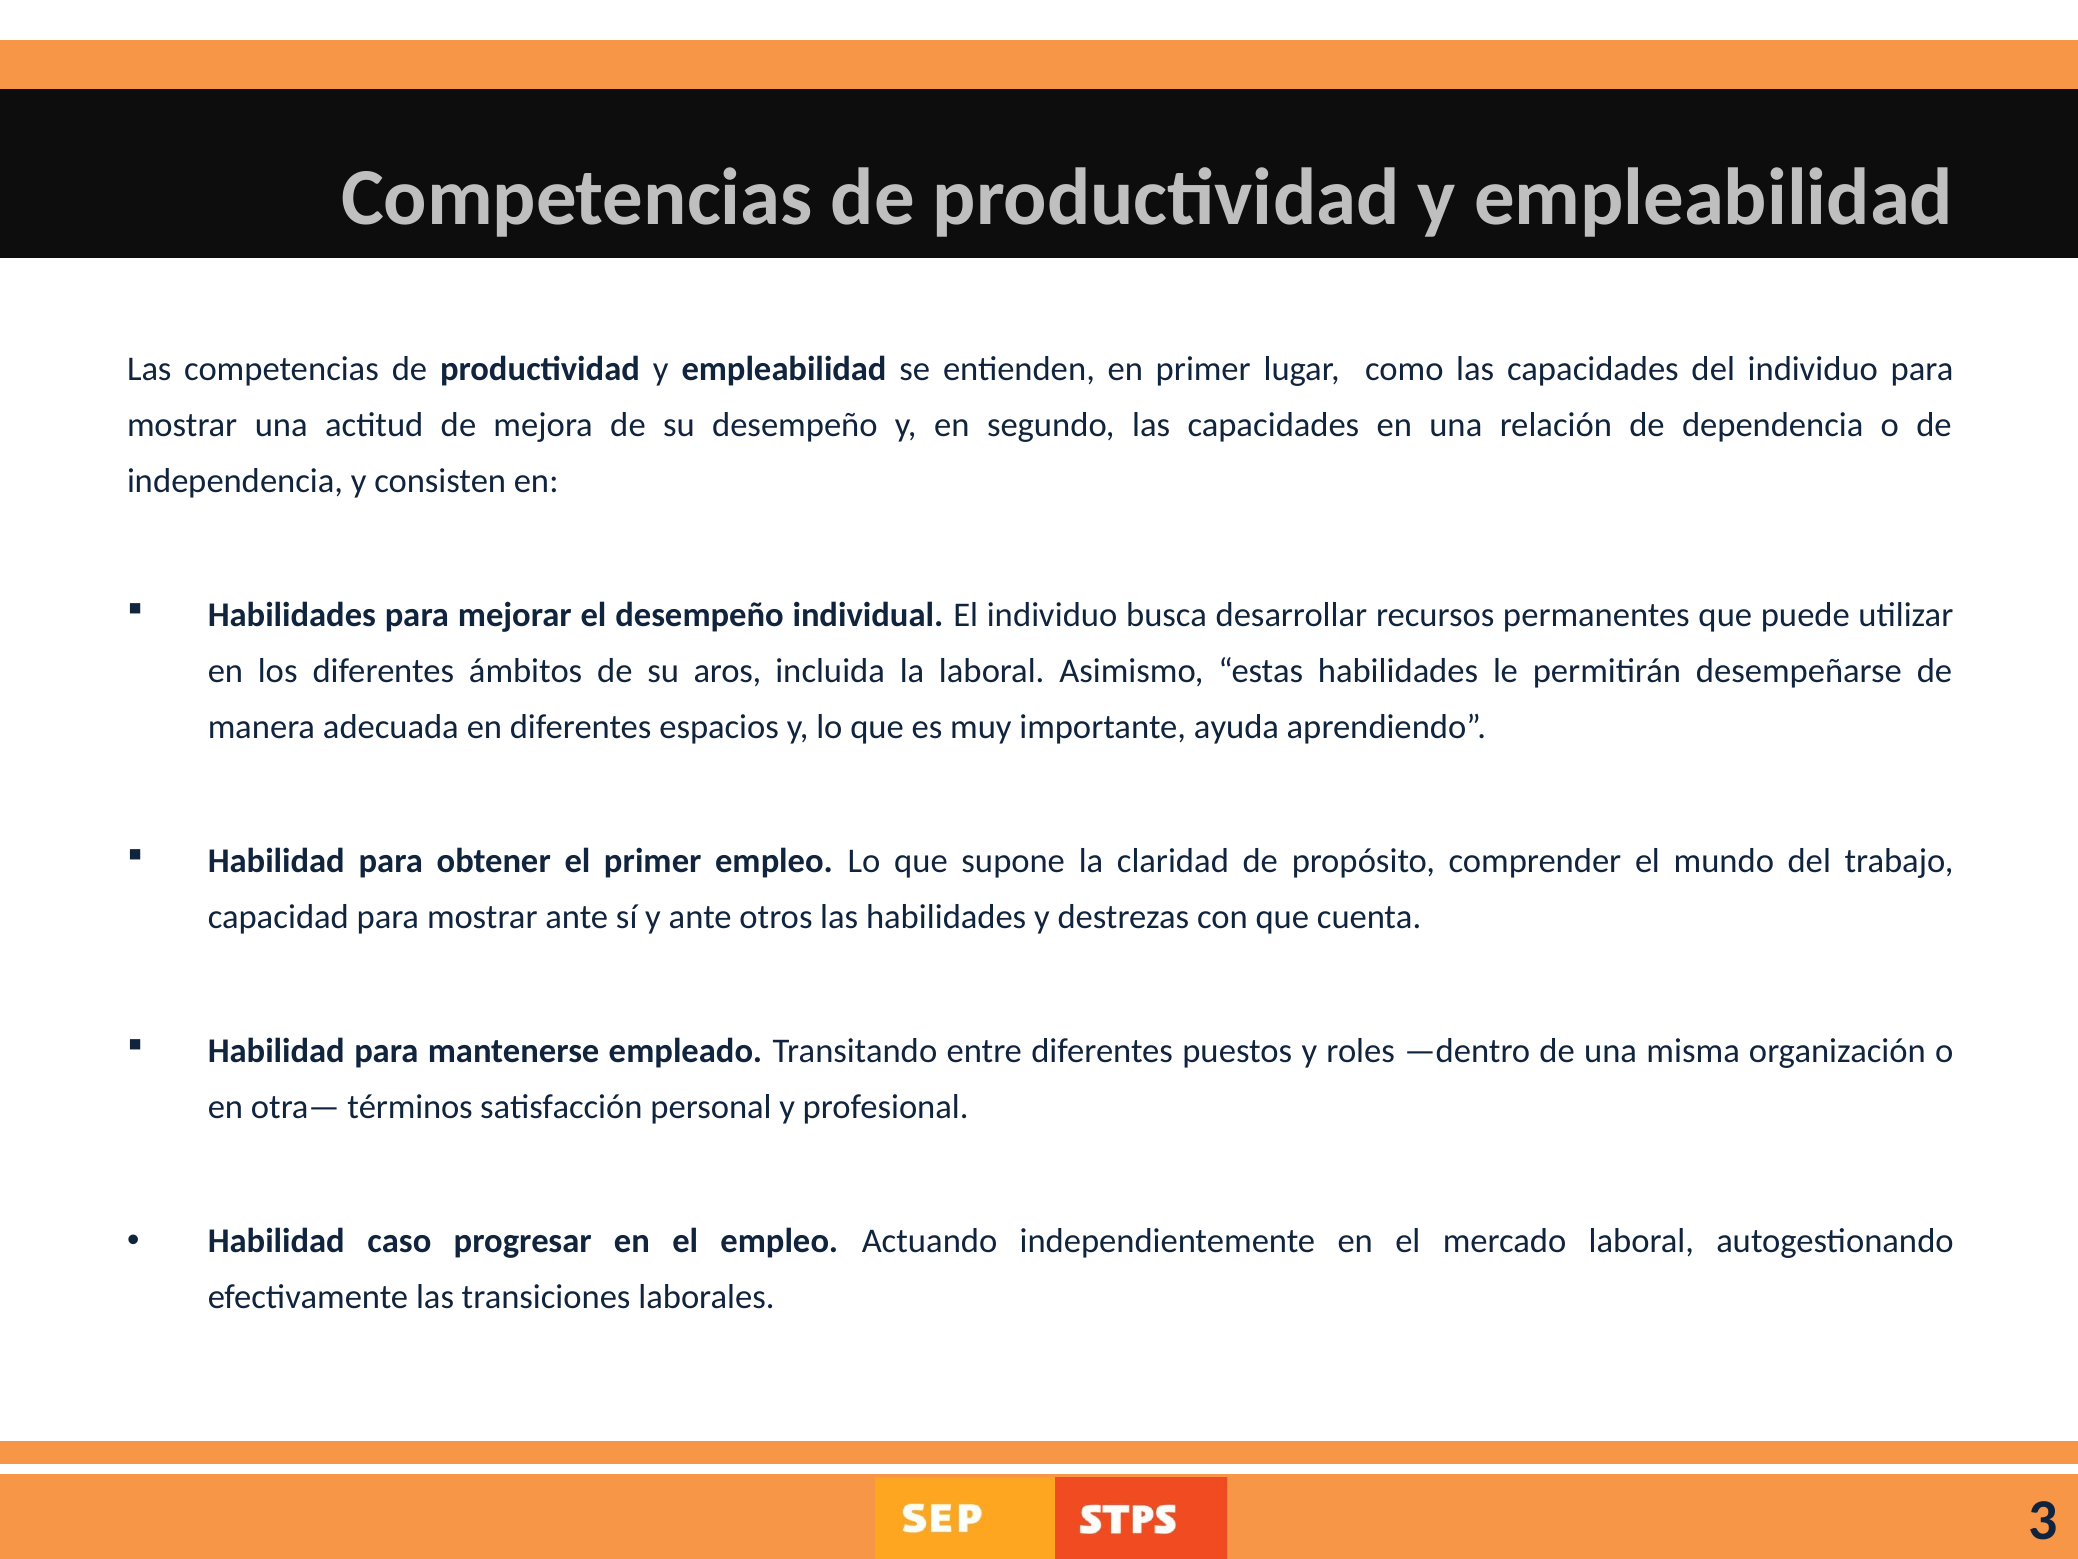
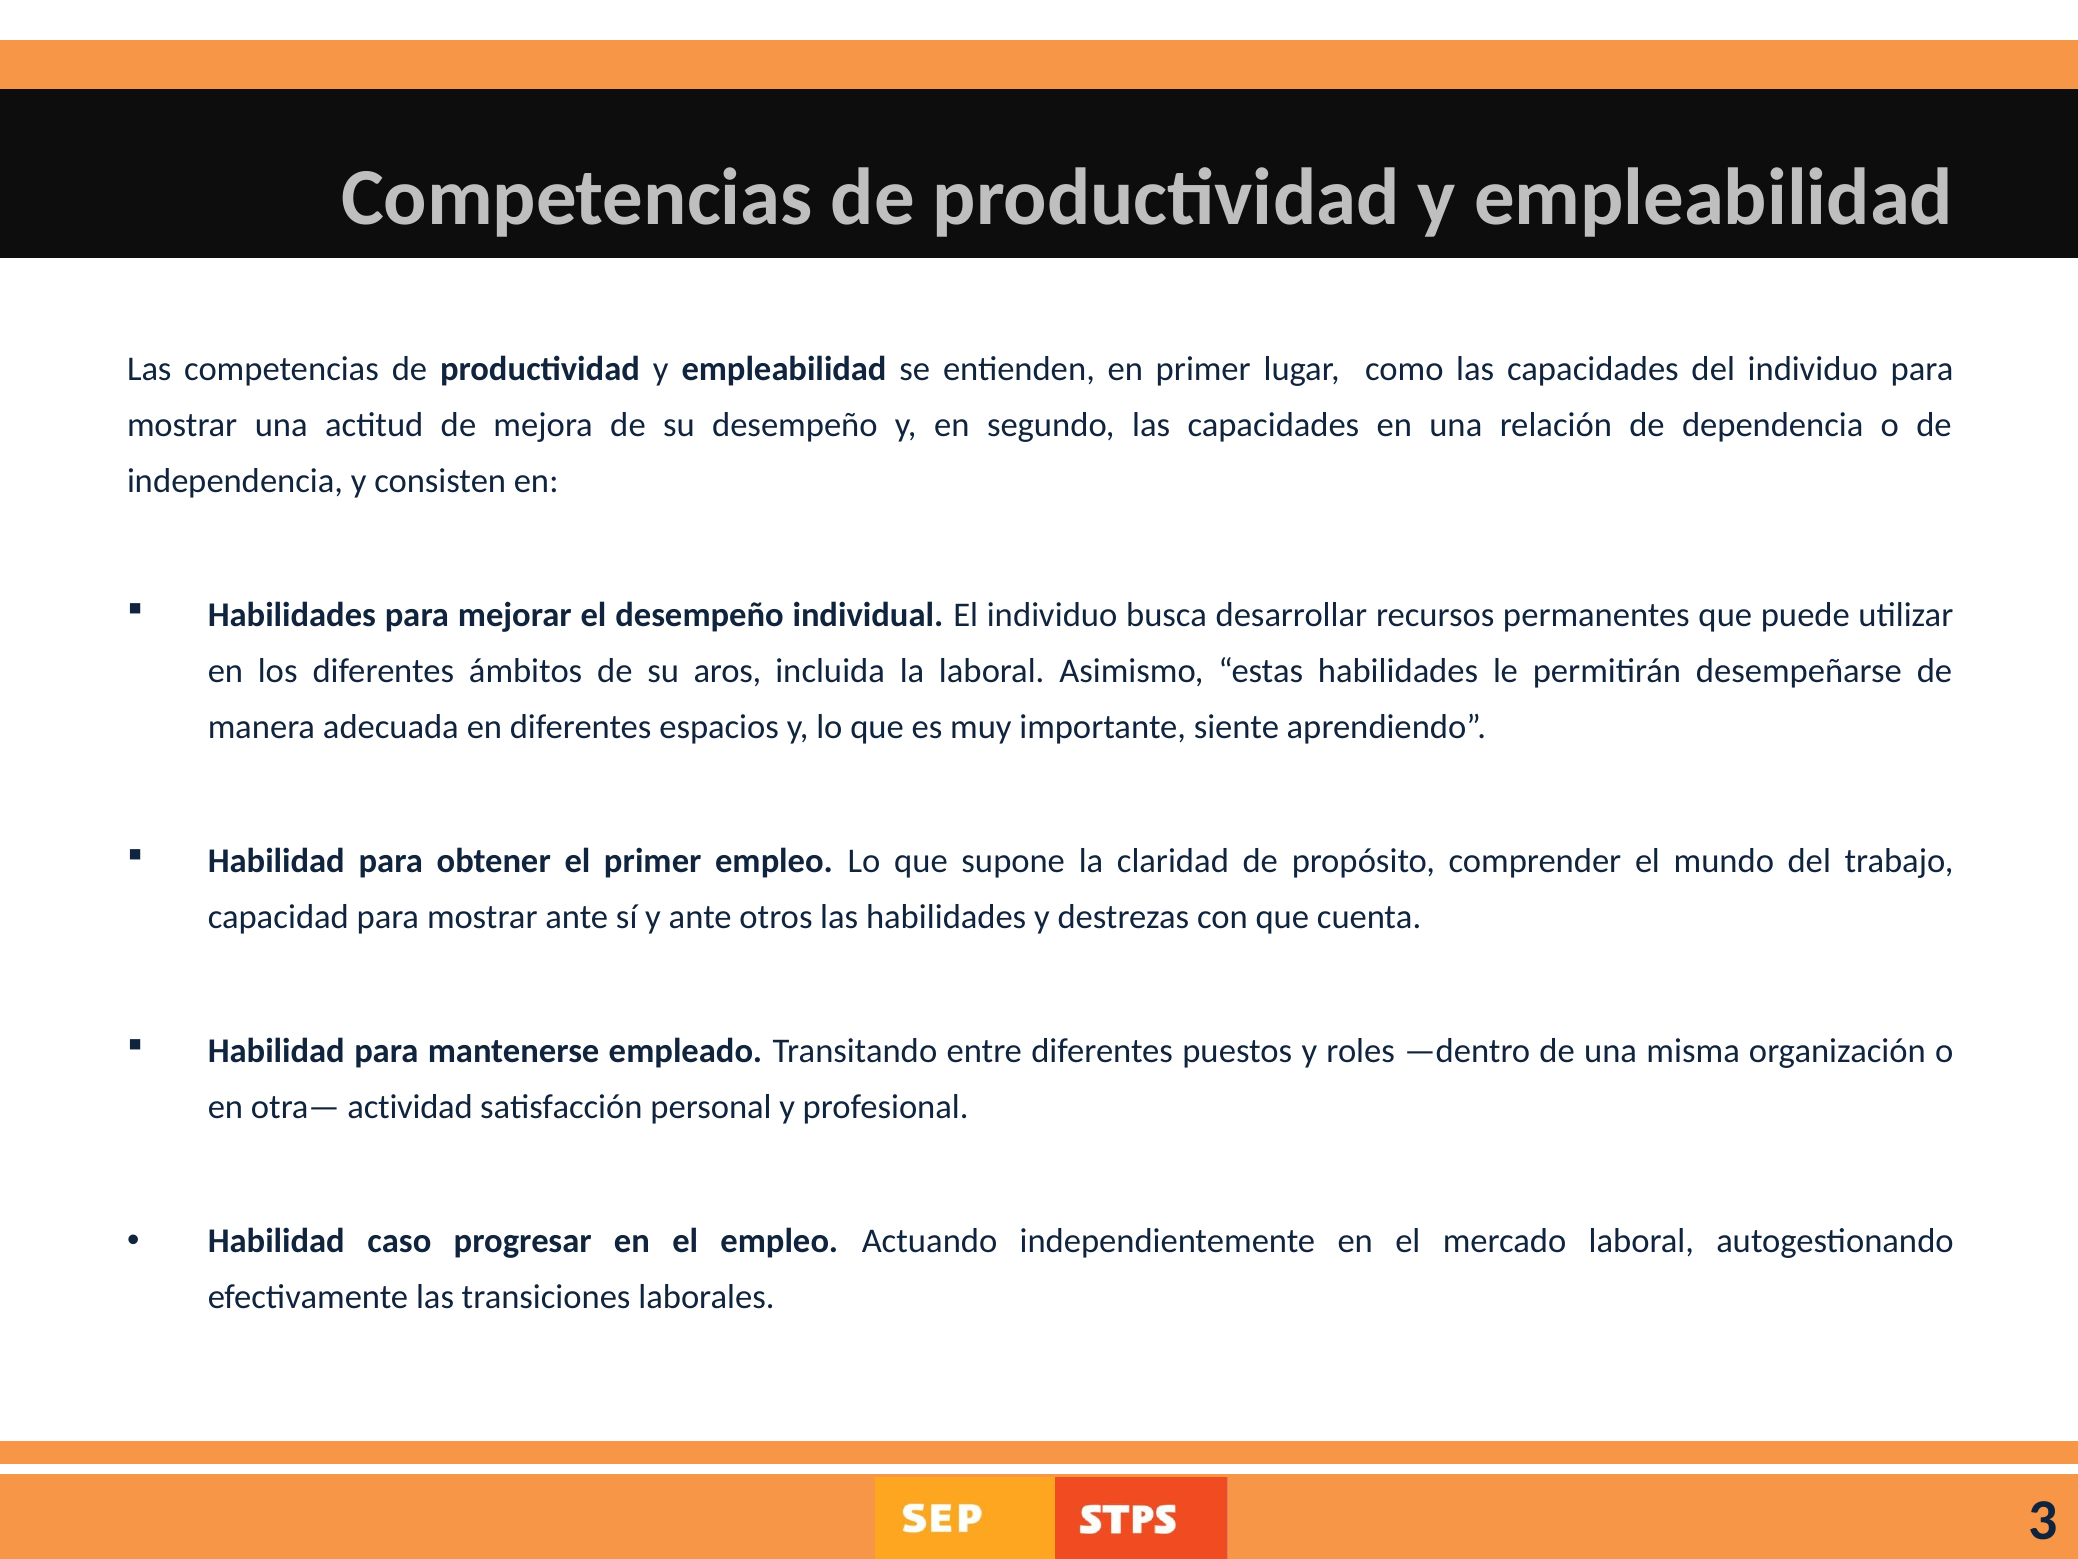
ayuda: ayuda -> siente
términos: términos -> actividad
